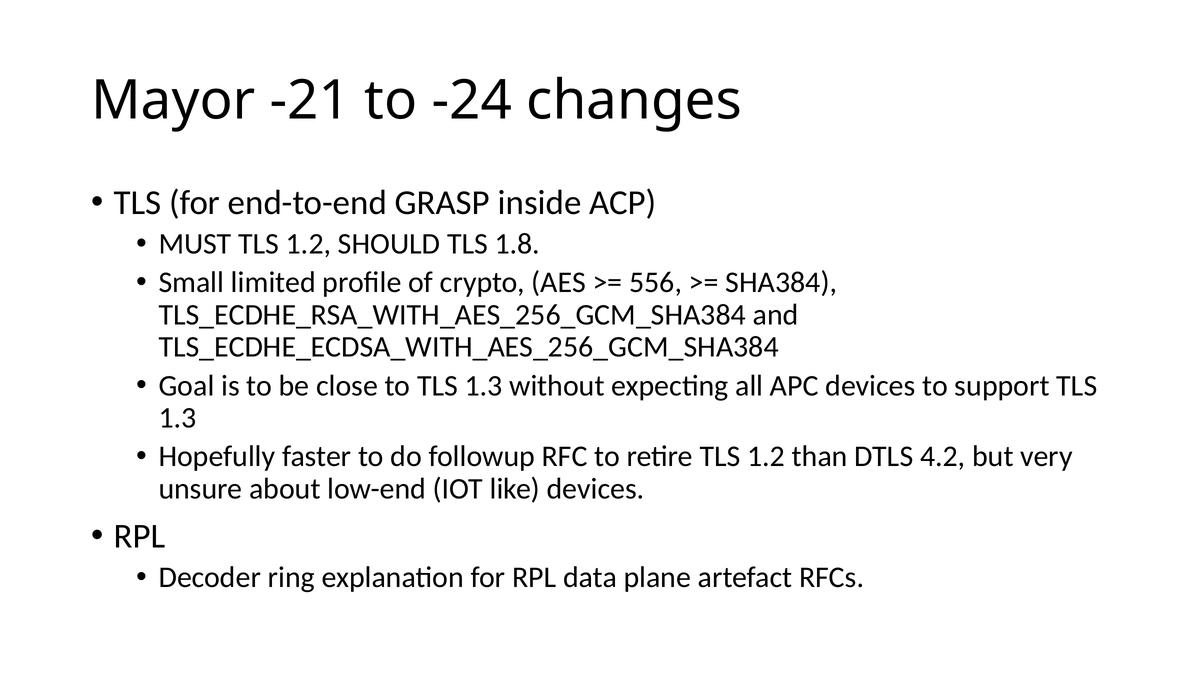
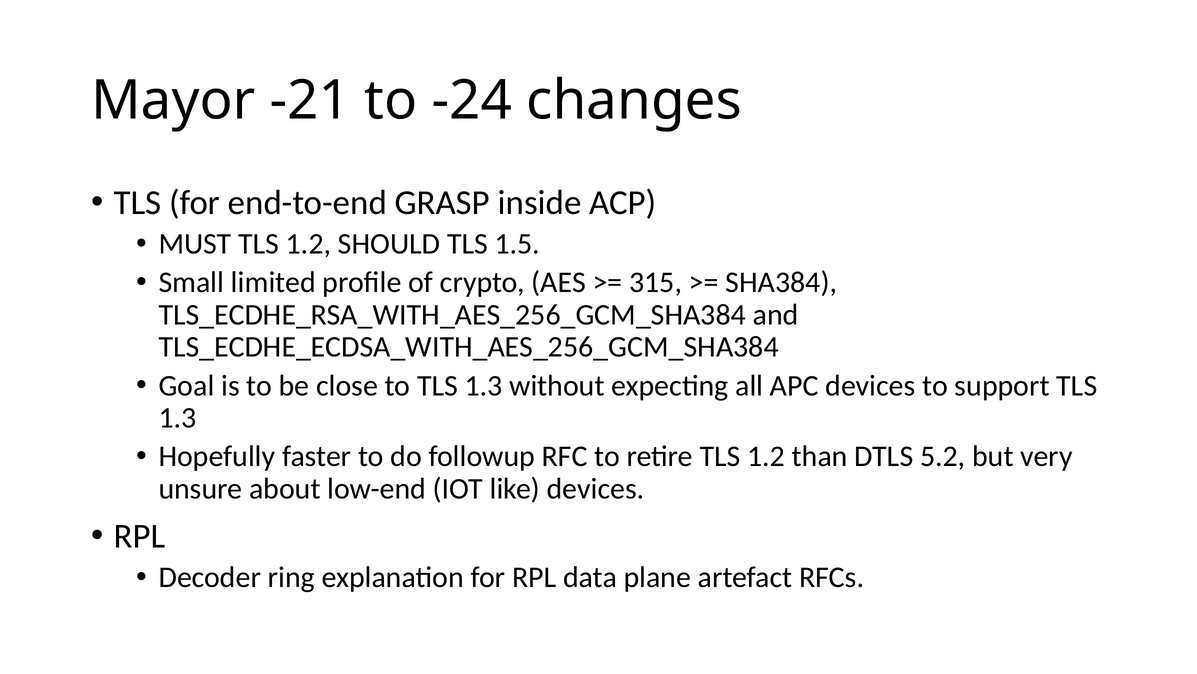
1.8: 1.8 -> 1.5
556: 556 -> 315
4.2: 4.2 -> 5.2
